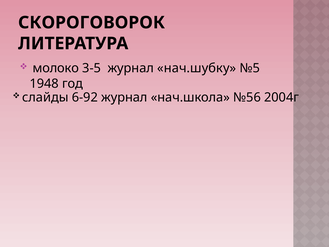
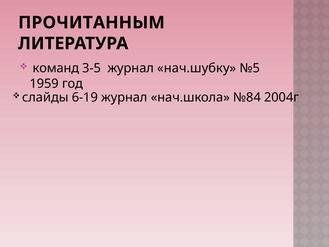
СКОРОГОВОРОК: СКОРОГОВОРОК -> ПРОЧИТАННЫМ
молоко: молоко -> команд
1948: 1948 -> 1959
6-92: 6-92 -> 6-19
№56: №56 -> №84
